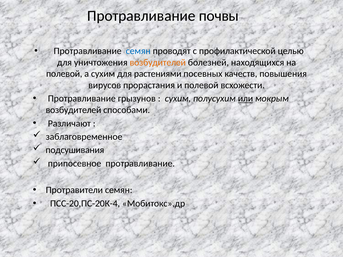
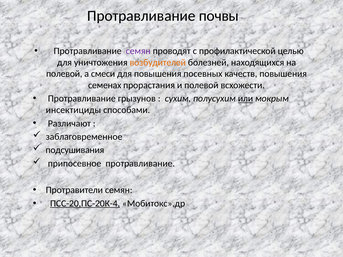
семян at (138, 51) colour: blue -> purple
а сухим: сухим -> смеси
для растениями: растениями -> повышения
вирусов: вирусов -> семенах
возбудителей at (73, 110): возбудителей -> инсектициды
ПСС-20,ПС-20К-4 underline: none -> present
